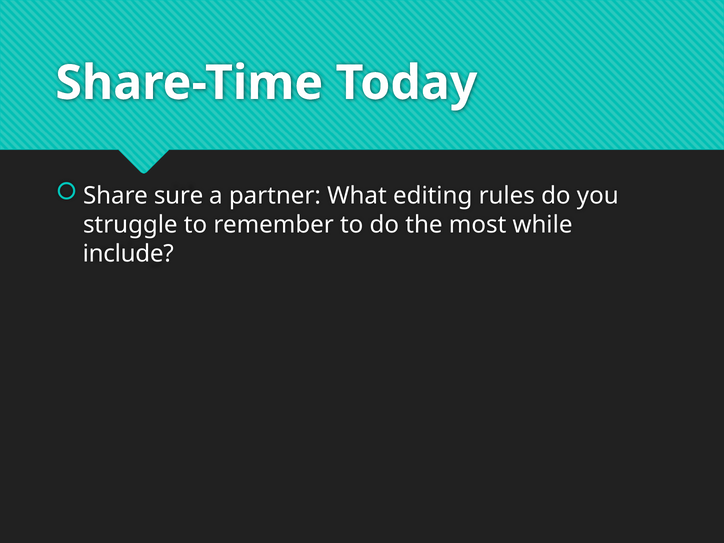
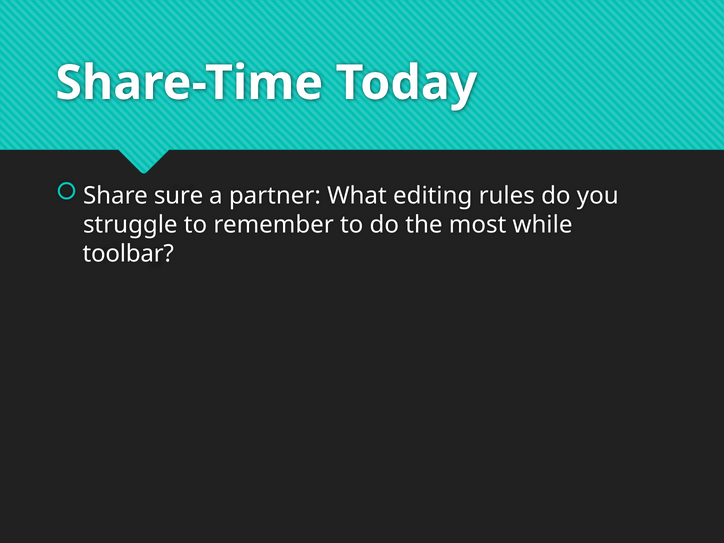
include: include -> toolbar
